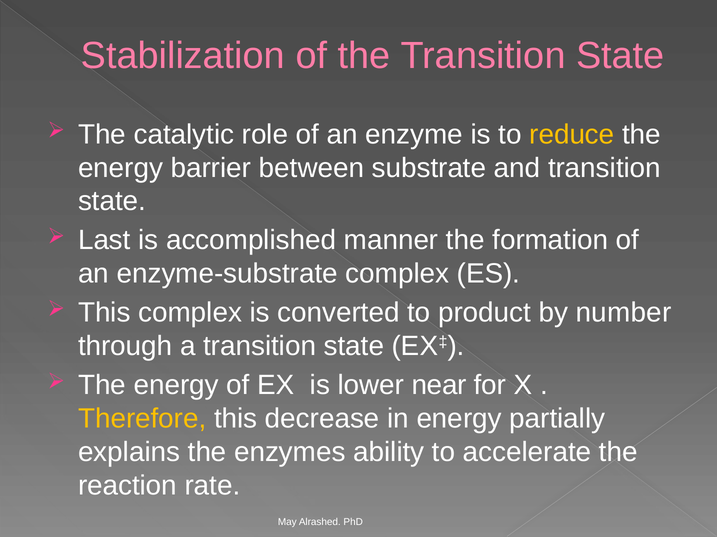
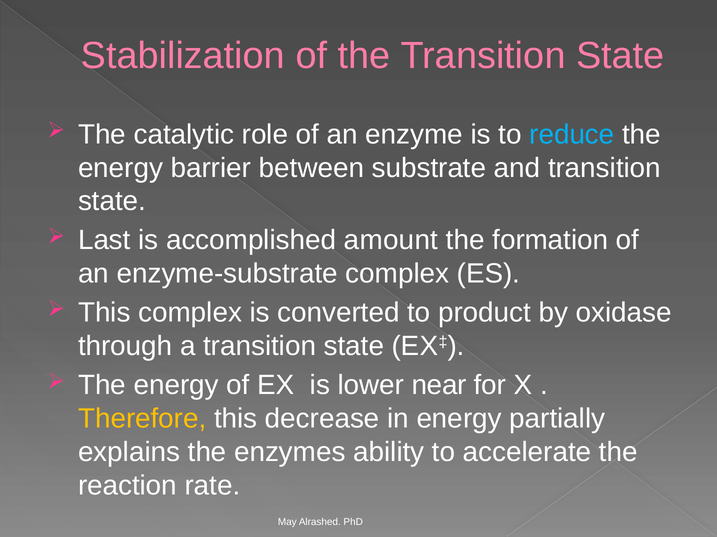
reduce colour: yellow -> light blue
manner: manner -> amount
number: number -> oxidase
